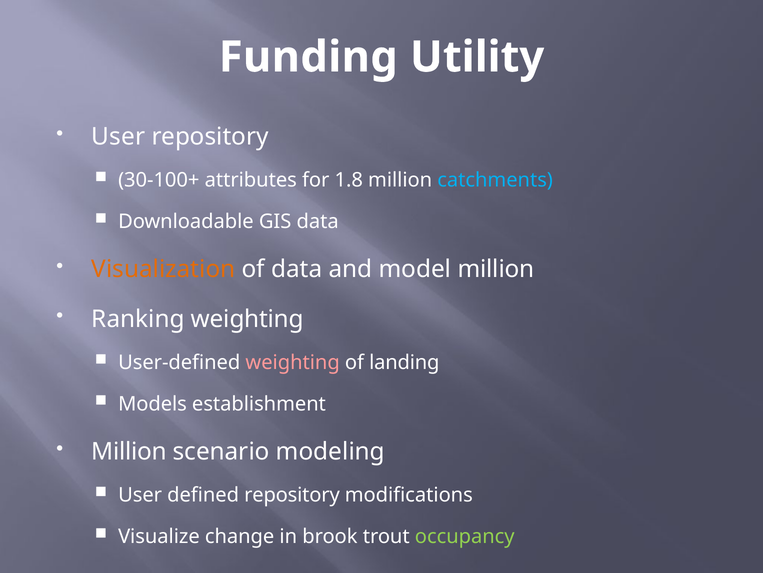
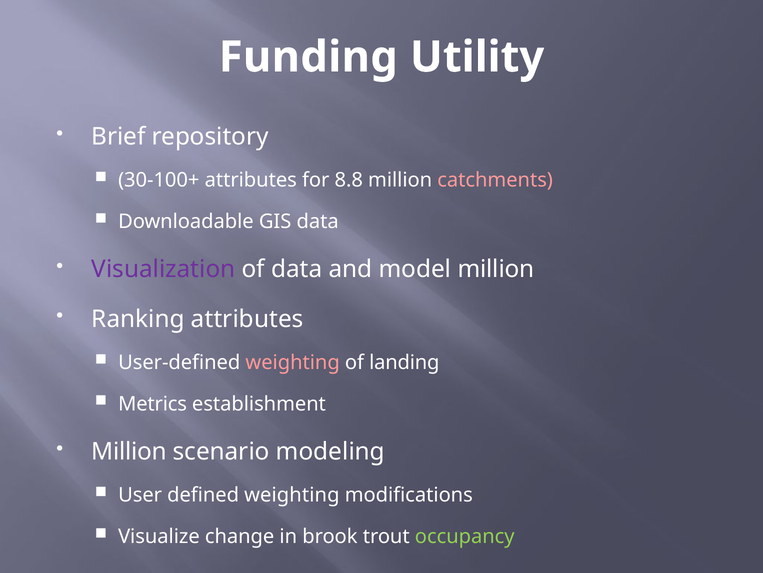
User at (118, 136): User -> Brief
1.8: 1.8 -> 8.8
catchments colour: light blue -> pink
Visualization colour: orange -> purple
Ranking weighting: weighting -> attributes
Models: Models -> Metrics
defined repository: repository -> weighting
